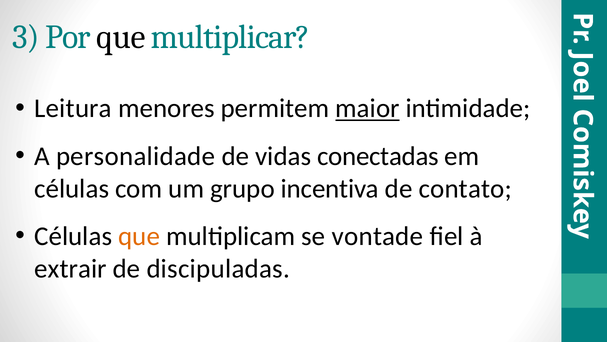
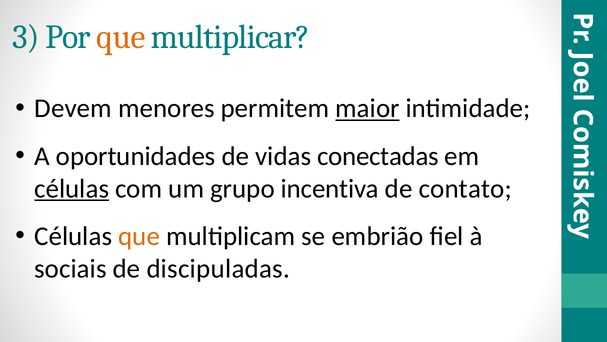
que at (121, 37) colour: black -> orange
Leitura: Leitura -> Devem
personalidade: personalidade -> oportunidades
células at (72, 188) underline: none -> present
vontade: vontade -> embrião
extrair: extrair -> sociais
